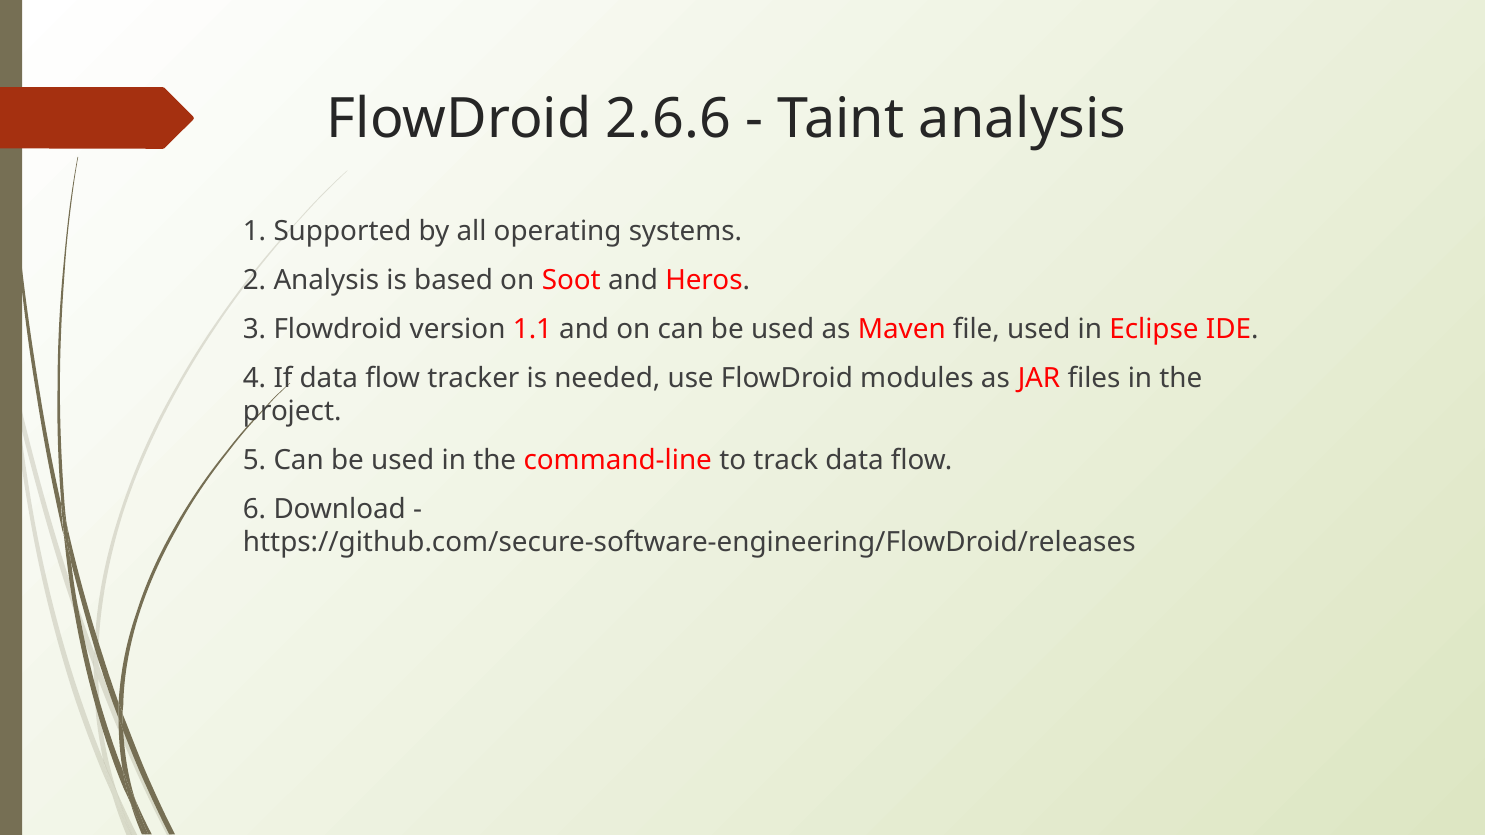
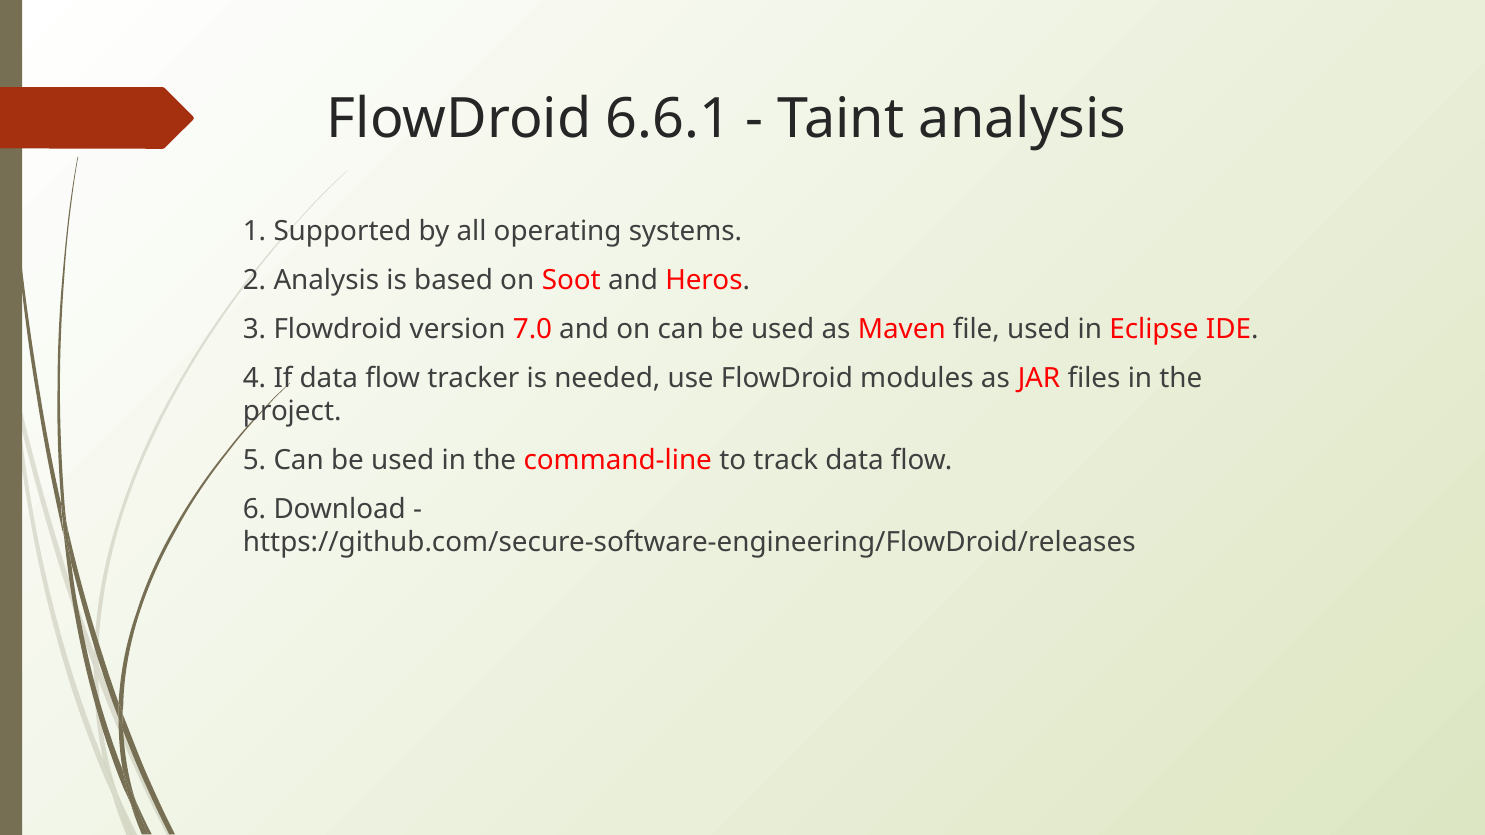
2.6.6: 2.6.6 -> 6.6.1
1.1: 1.1 -> 7.0
